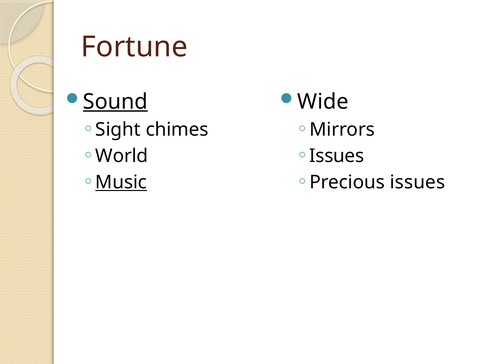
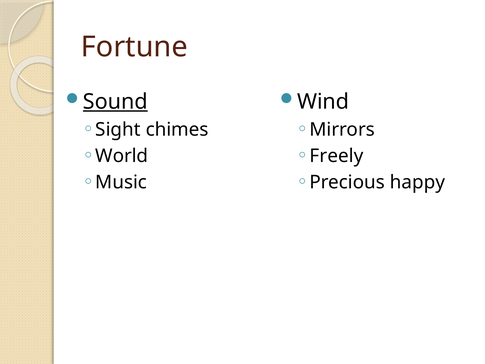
Wide: Wide -> Wind
Issues at (337, 156): Issues -> Freely
Music underline: present -> none
Precious issues: issues -> happy
